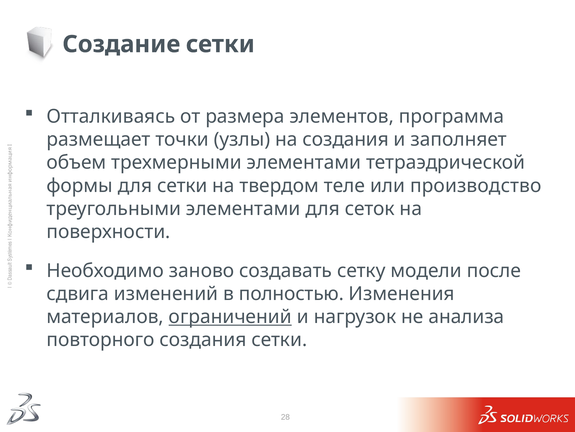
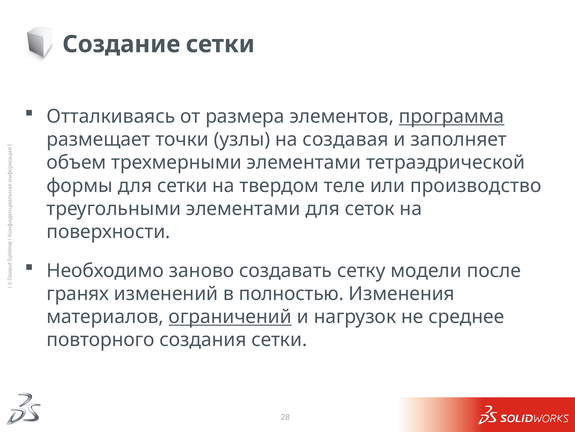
программа underline: none -> present
на создания: создания -> создавая
сдвига: сдвига -> гранях
анализа: анализа -> среднее
